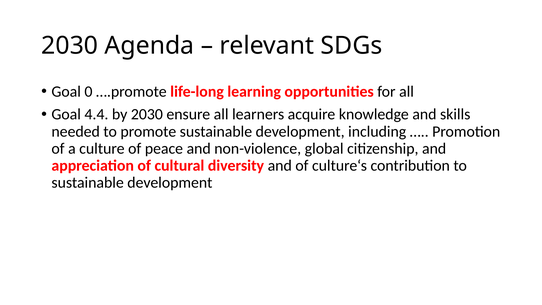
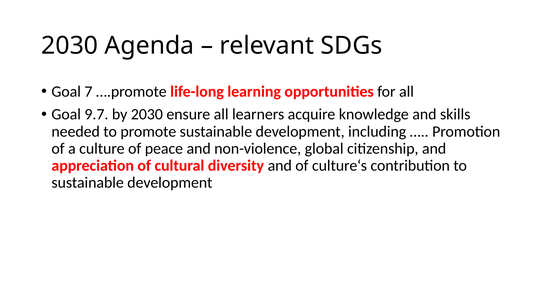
0: 0 -> 7
4.4: 4.4 -> 9.7
